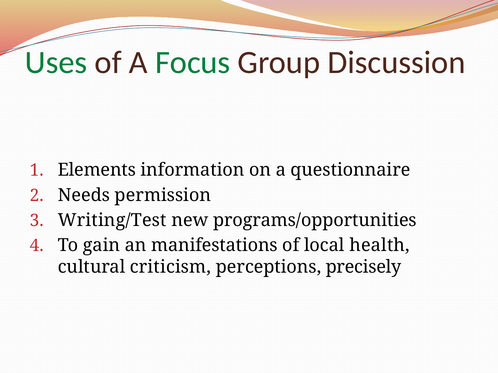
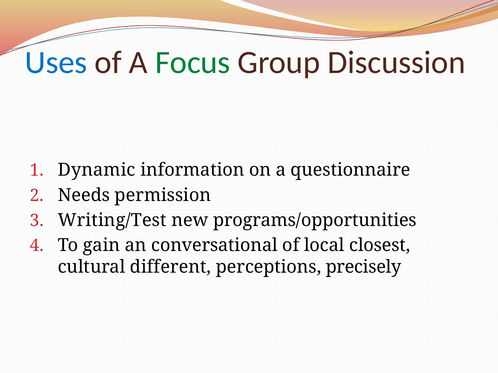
Uses colour: green -> blue
Elements: Elements -> Dynamic
manifestations: manifestations -> conversational
health: health -> closest
criticism: criticism -> different
